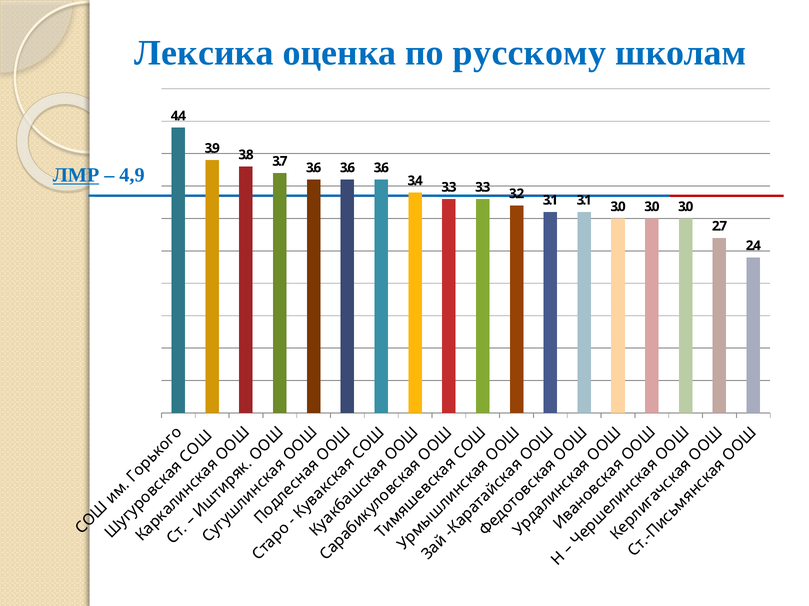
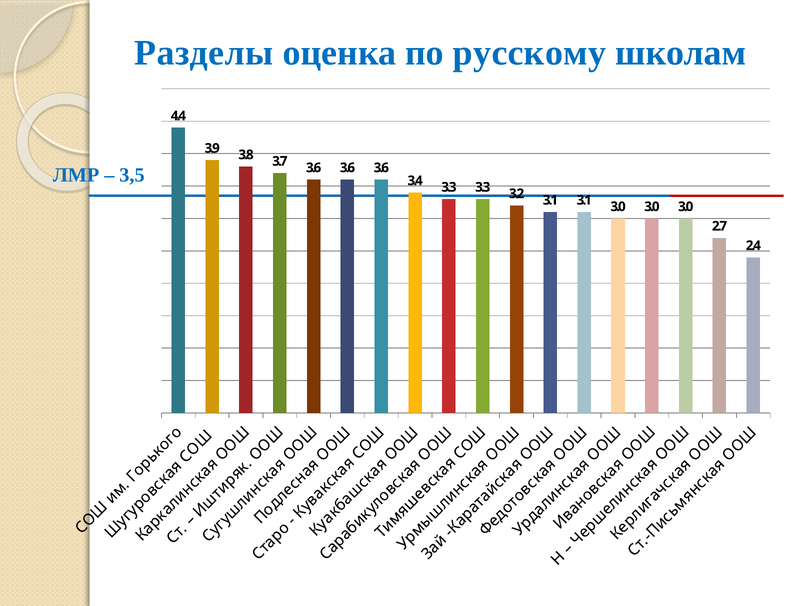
Лексика: Лексика -> Разделы
ЛМР underline: present -> none
4,9: 4,9 -> 3,5
